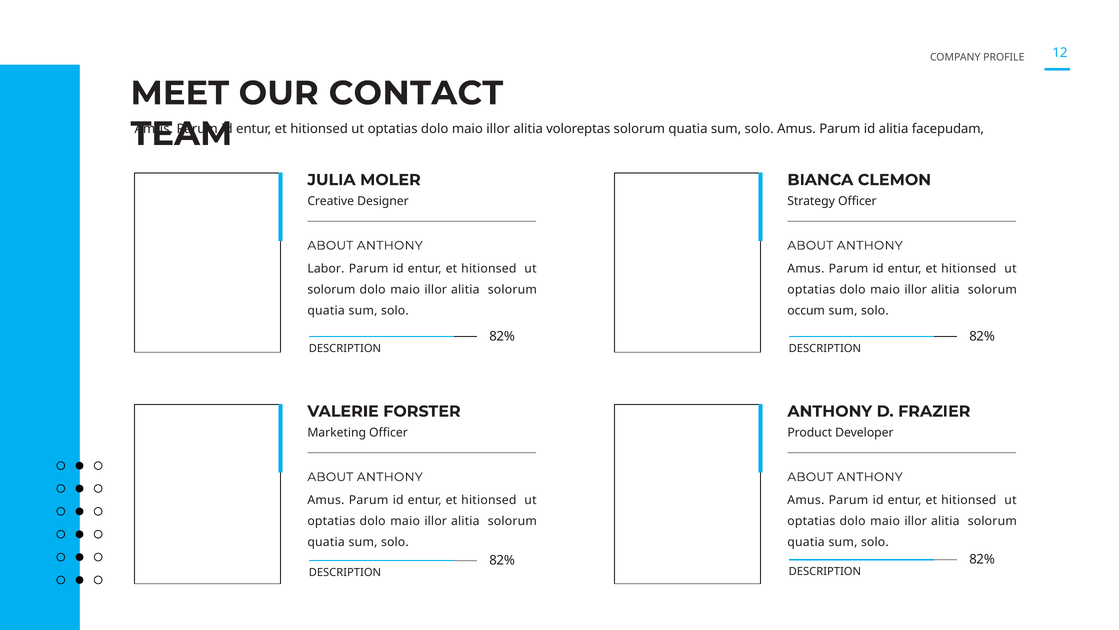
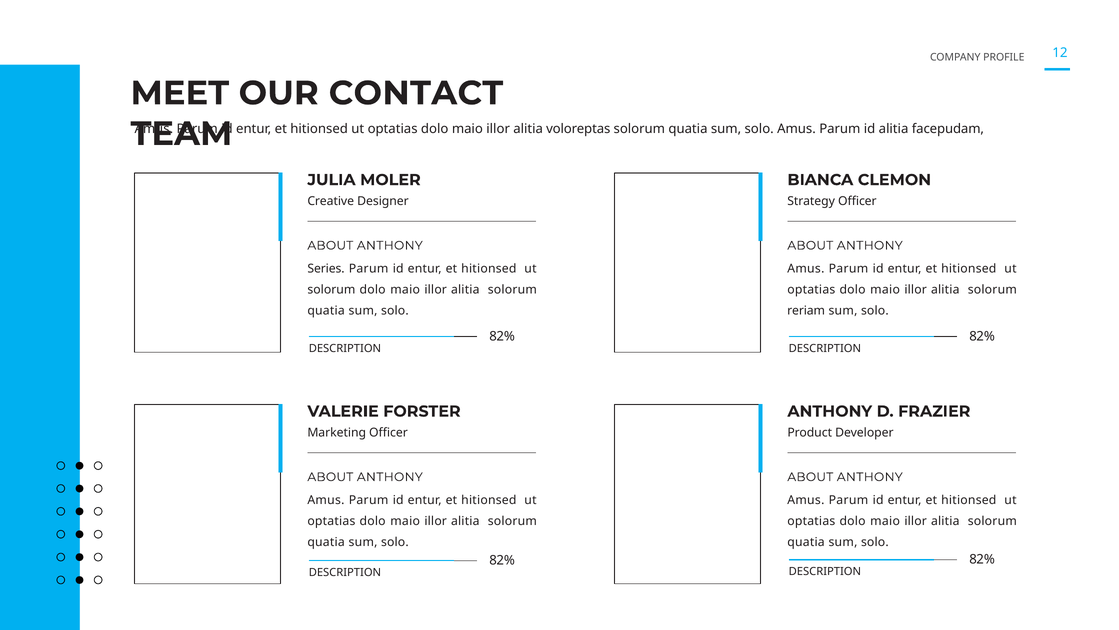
Labor: Labor -> Series
occum: occum -> reriam
